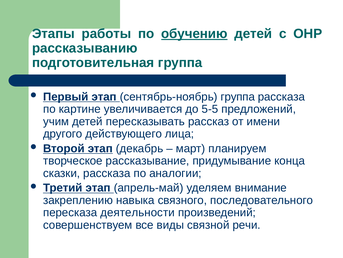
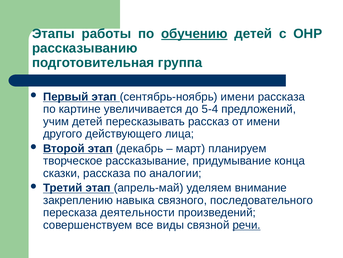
сентябрь-ноябрь группа: группа -> имени
5-5: 5-5 -> 5-4
речи underline: none -> present
